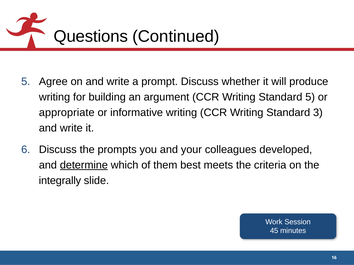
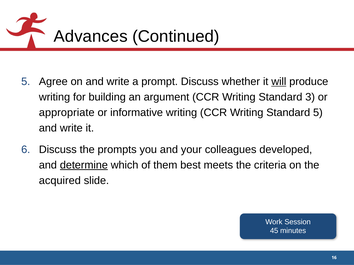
Questions: Questions -> Advances
will underline: none -> present
Standard 5: 5 -> 3
Standard 3: 3 -> 5
integrally: integrally -> acquired
